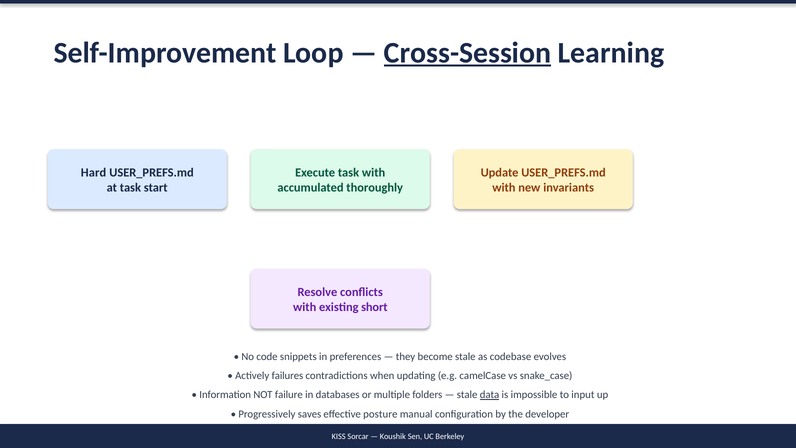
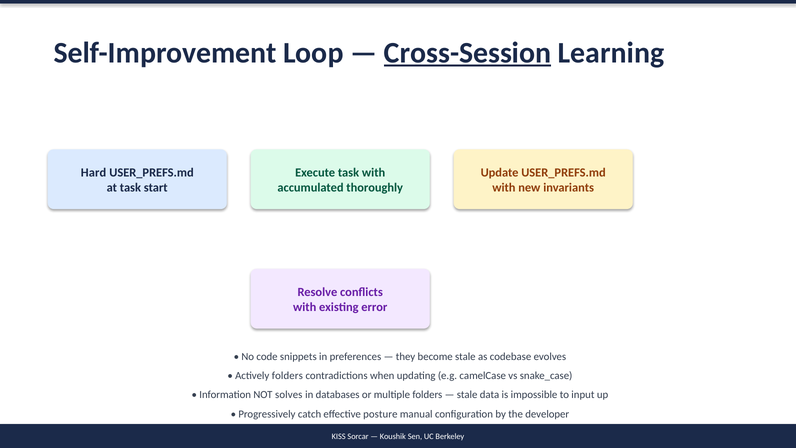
short: short -> error
Actively failures: failures -> folders
failure: failure -> solves
data underline: present -> none
saves: saves -> catch
